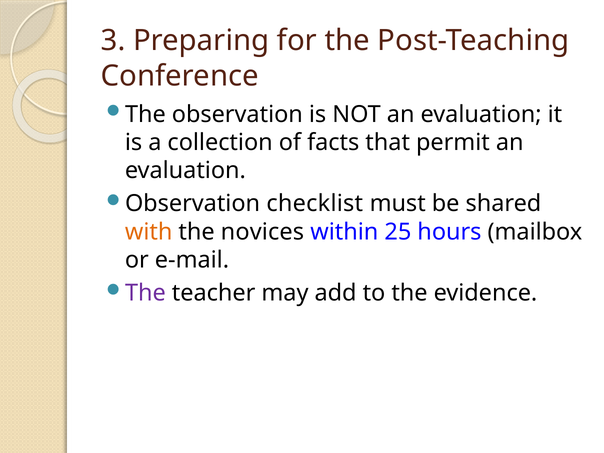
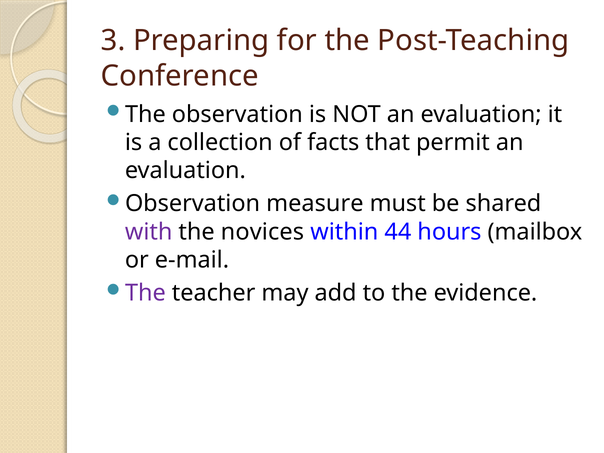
checklist: checklist -> measure
with colour: orange -> purple
25: 25 -> 44
